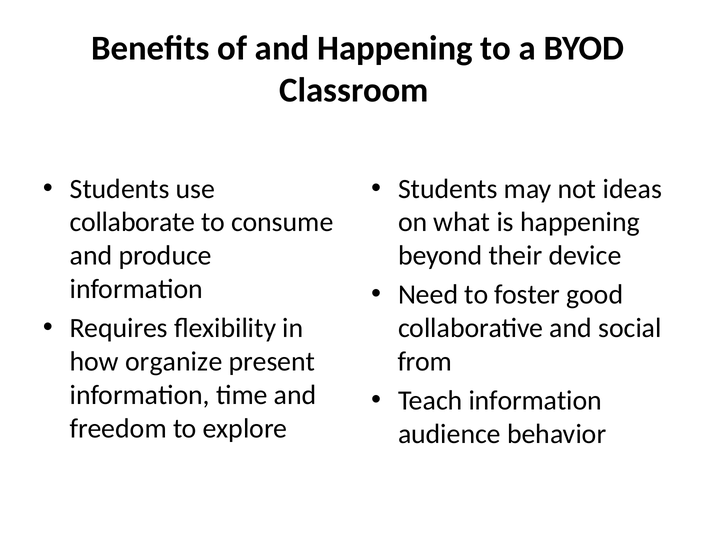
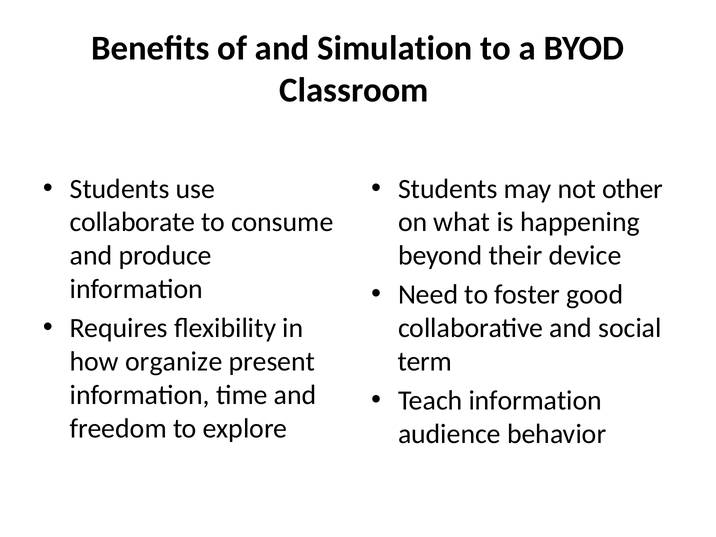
and Happening: Happening -> Simulation
ideas: ideas -> other
from: from -> term
